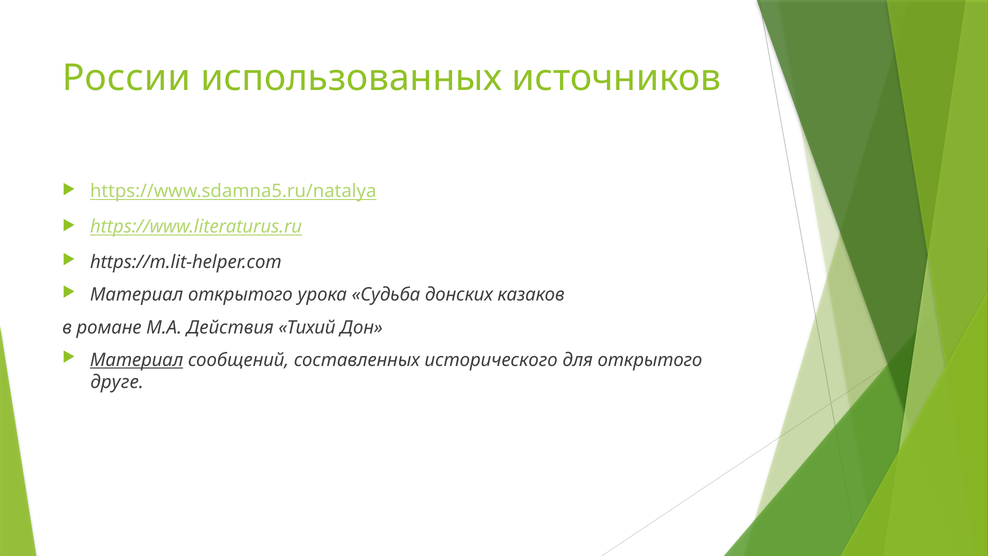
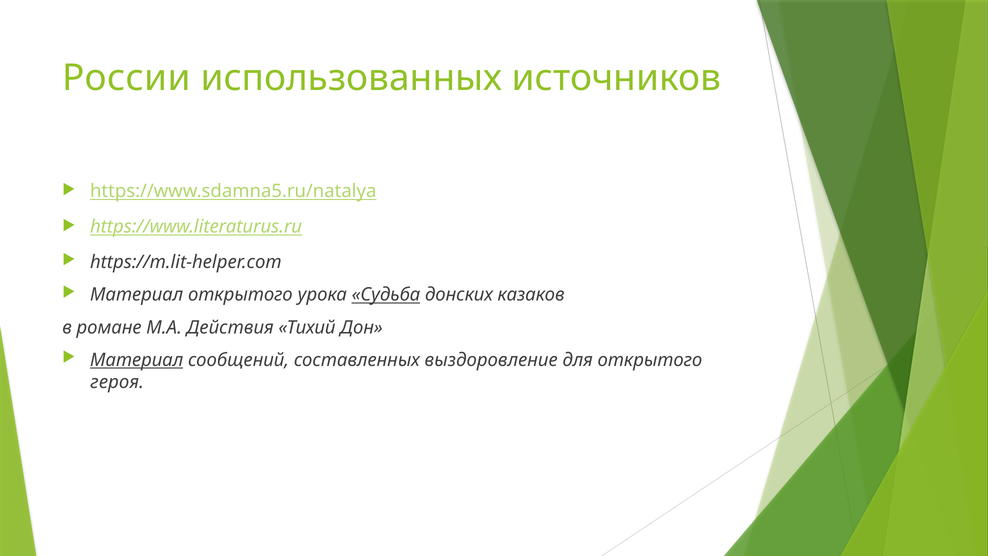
Судьба underline: none -> present
исторического: исторического -> выздоровление
друге: друге -> героя
